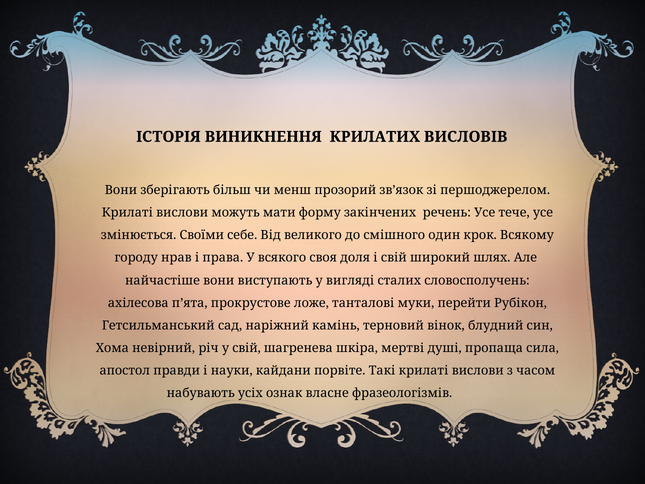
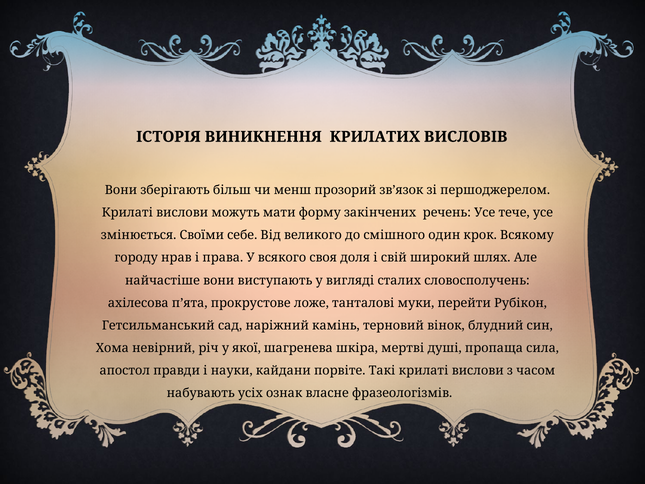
у свій: свій -> якої
